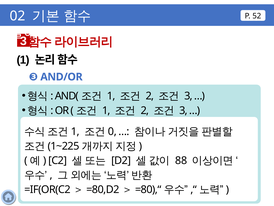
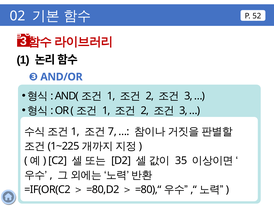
0: 0 -> 7
88: 88 -> 35
